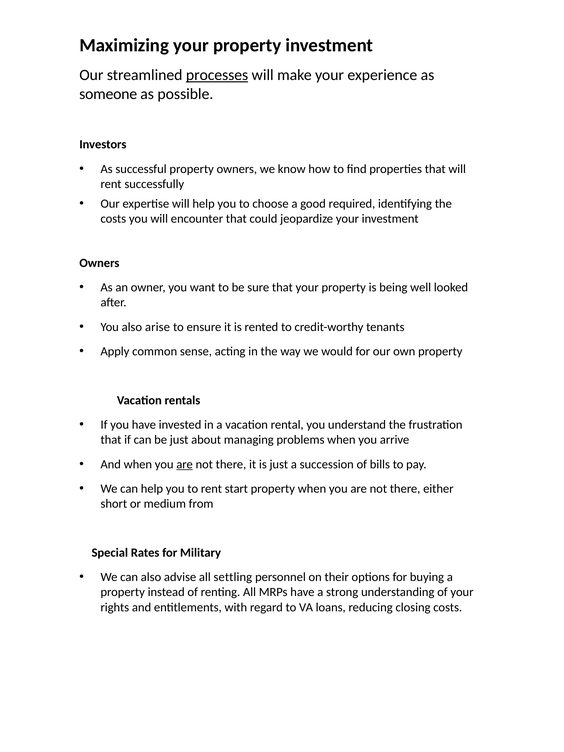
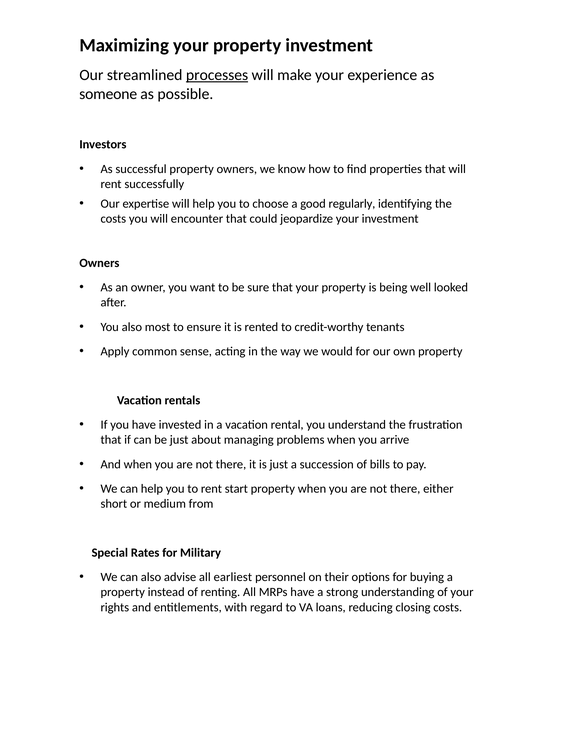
required: required -> regularly
arise: arise -> most
are at (185, 464) underline: present -> none
settling: settling -> earliest
